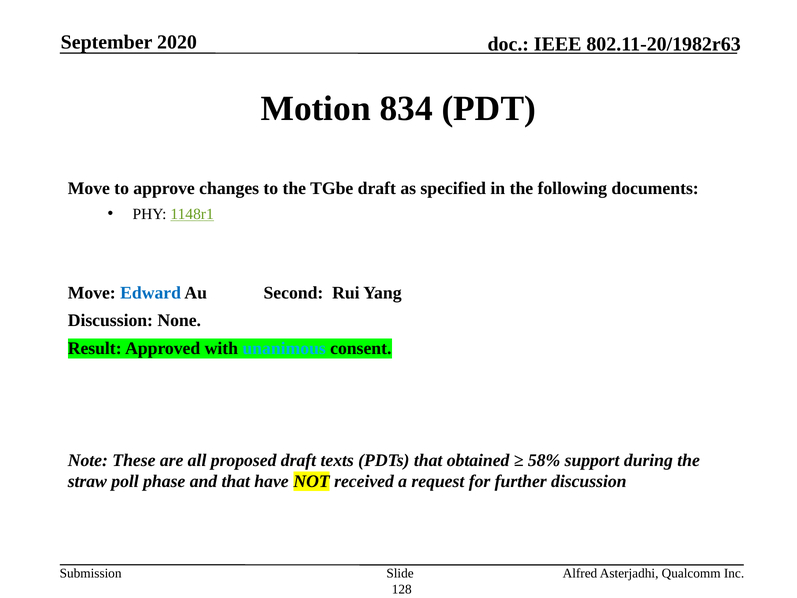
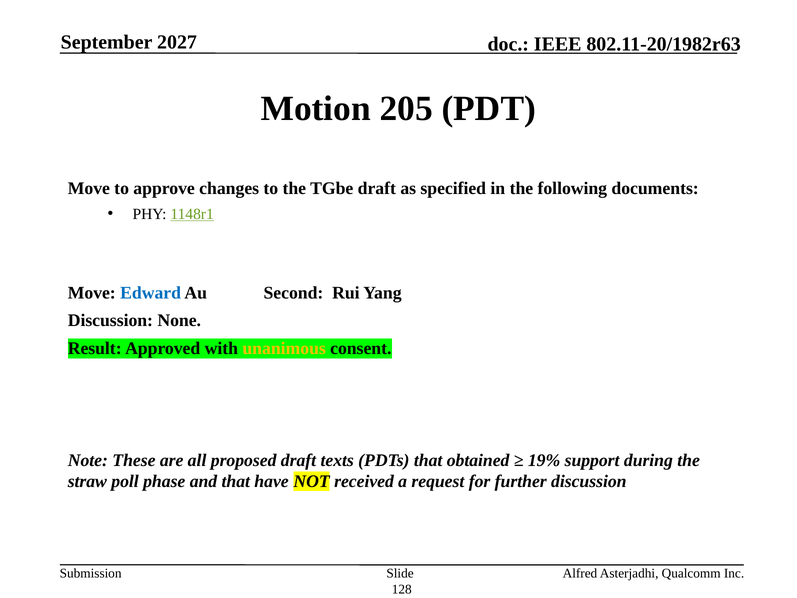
2020: 2020 -> 2027
834: 834 -> 205
unanimous colour: light blue -> yellow
58%: 58% -> 19%
